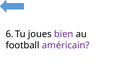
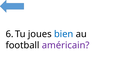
bien colour: purple -> blue
